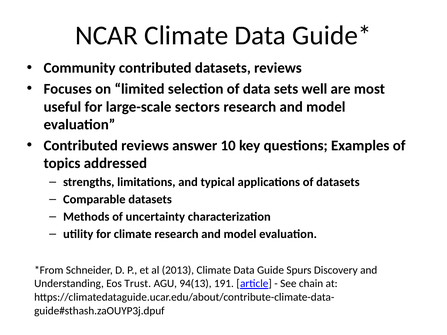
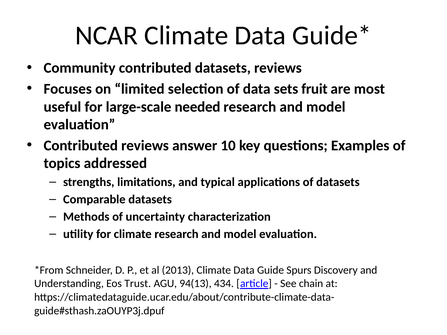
well: well -> fruit
sectors: sectors -> needed
191: 191 -> 434
